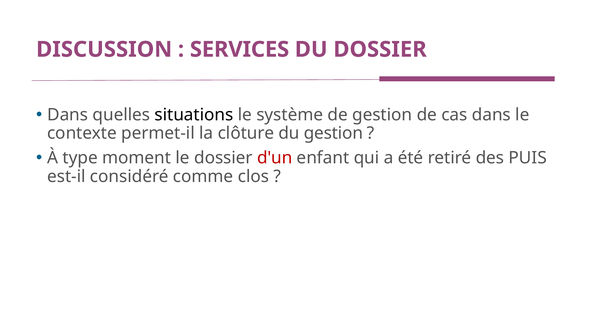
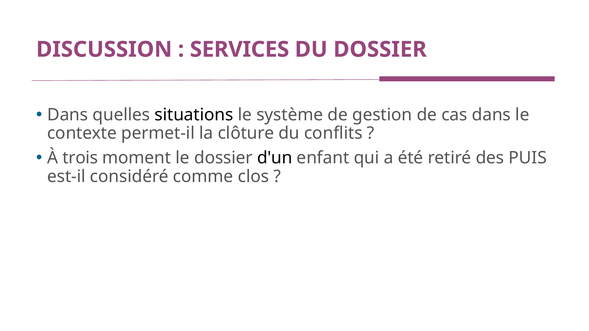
du gestion: gestion -> conflits
type: type -> trois
d'un colour: red -> black
